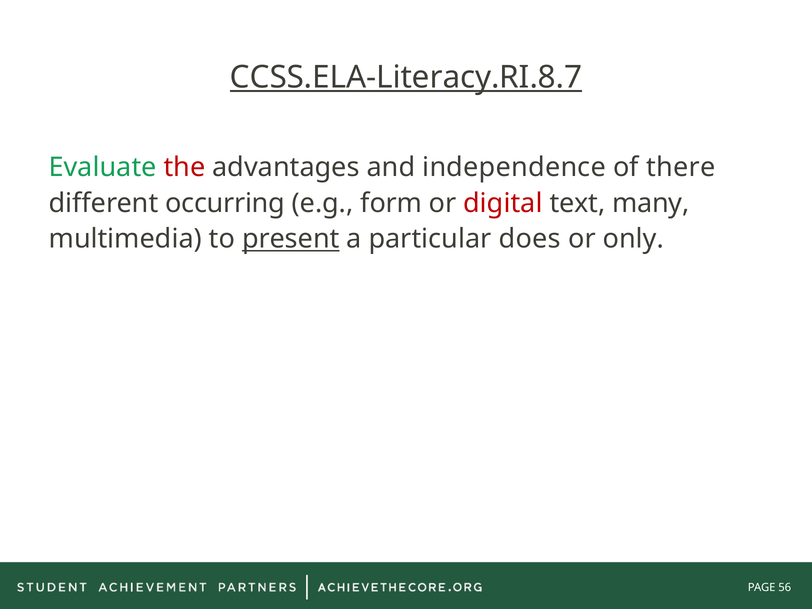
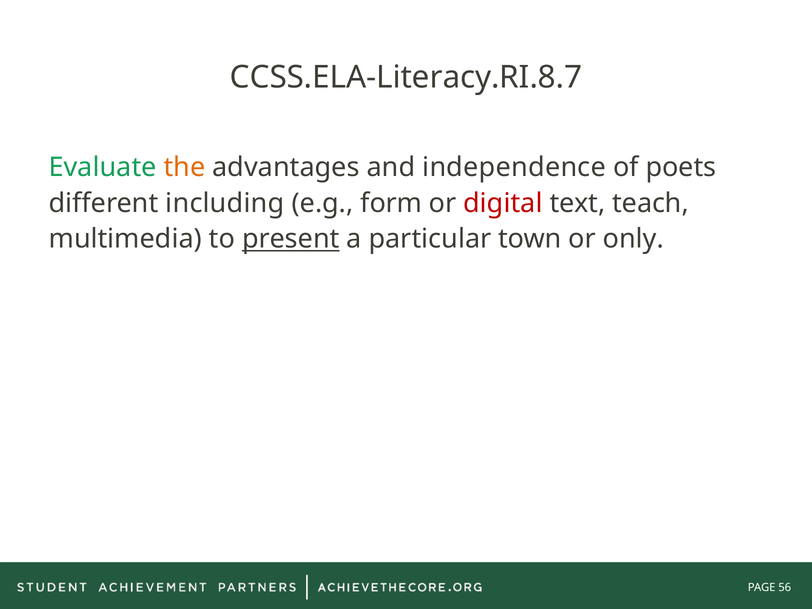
CCSS.ELA-Literacy.RI.8.7 underline: present -> none
the colour: red -> orange
there: there -> poets
occurring: occurring -> including
many: many -> teach
does: does -> town
